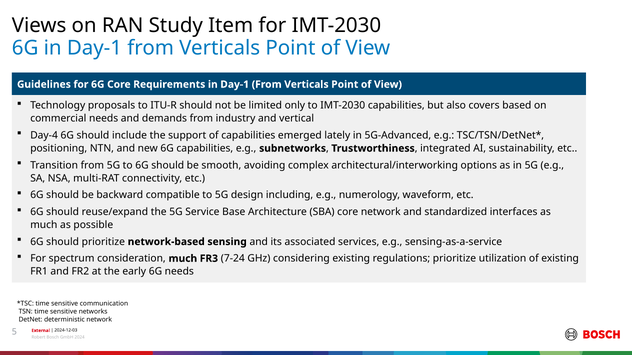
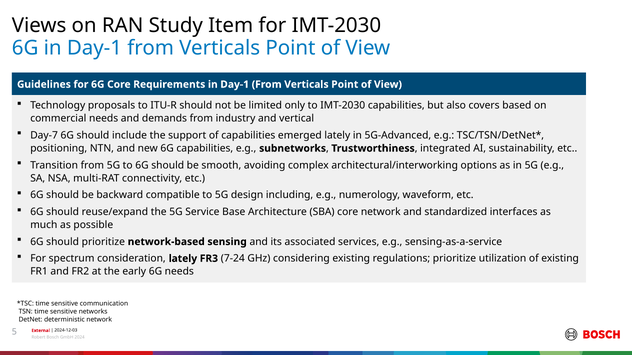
Day-4: Day-4 -> Day-7
consideration much: much -> lately
